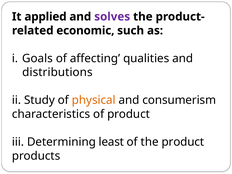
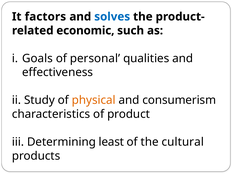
applied: applied -> factors
solves colour: purple -> blue
affecting: affecting -> personal
distributions: distributions -> effectiveness
the product: product -> cultural
